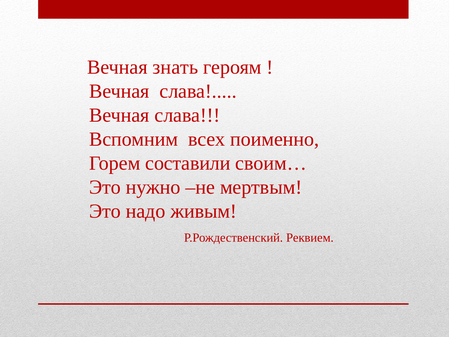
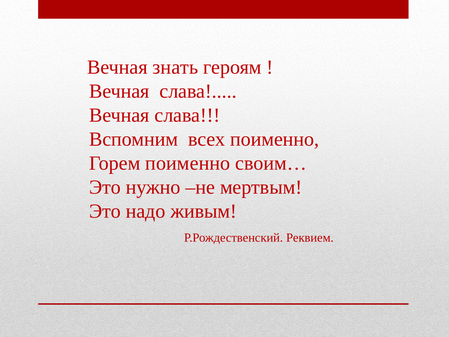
Горем составили: составили -> поименно
